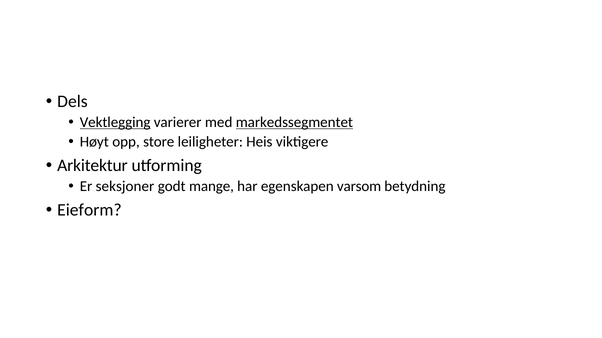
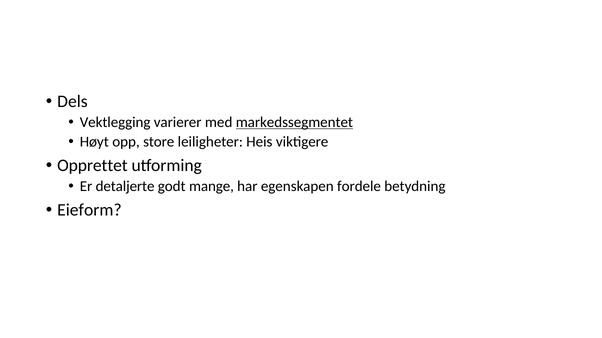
Vektlegging underline: present -> none
Arkitektur: Arkitektur -> Opprettet
seksjoner: seksjoner -> detaljerte
varsom: varsom -> fordele
